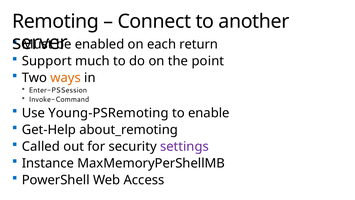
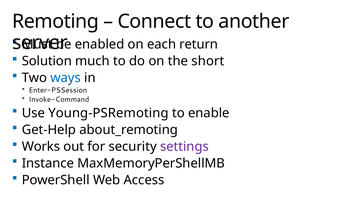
Support: Support -> Solution
point: point -> short
ways colour: orange -> blue
Called: Called -> Works
